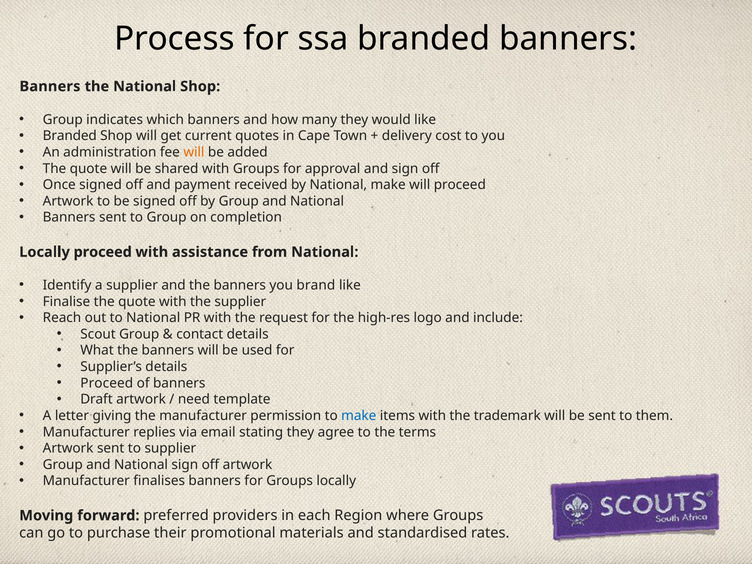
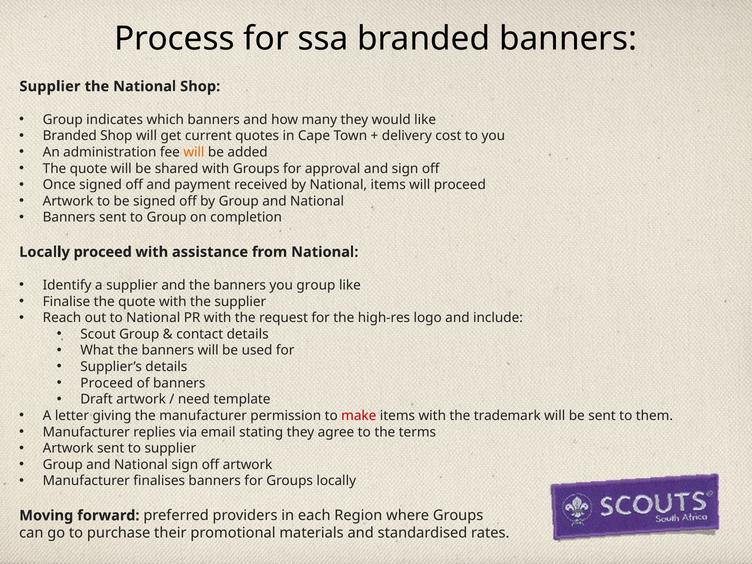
Banners at (50, 86): Banners -> Supplier
National make: make -> items
you brand: brand -> group
make at (359, 416) colour: blue -> red
